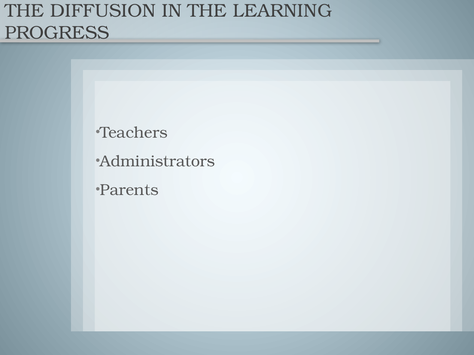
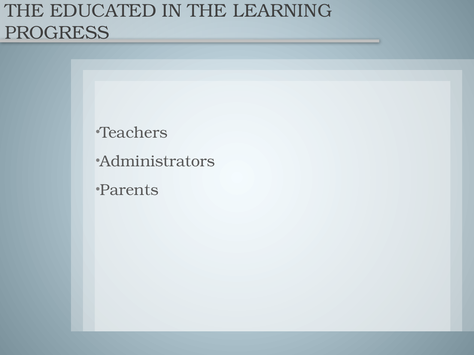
DIFFUSION: DIFFUSION -> EDUCATED
